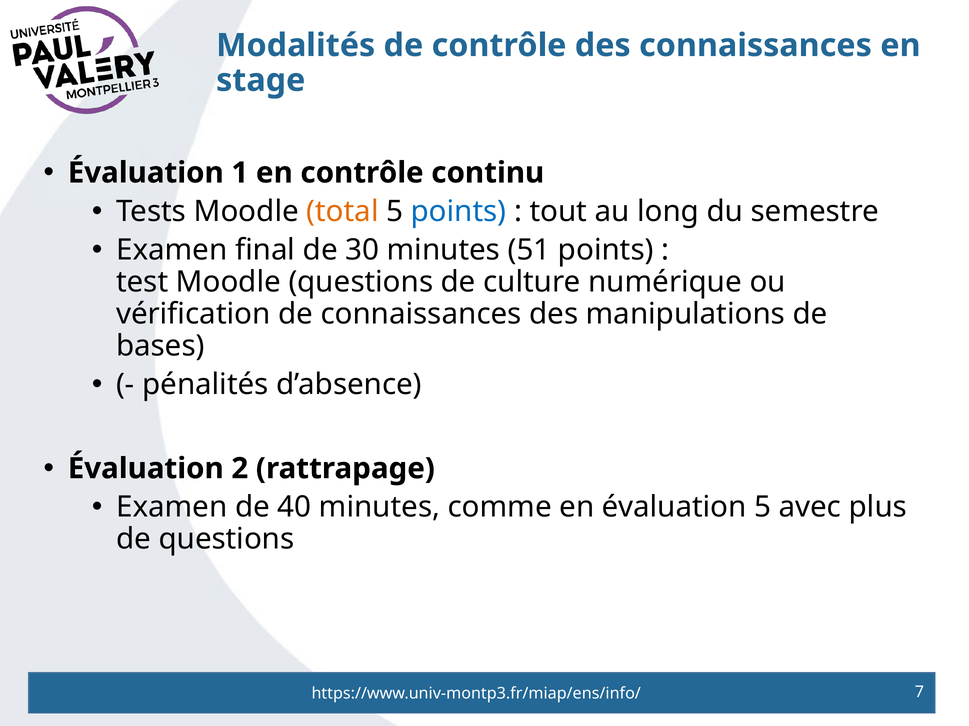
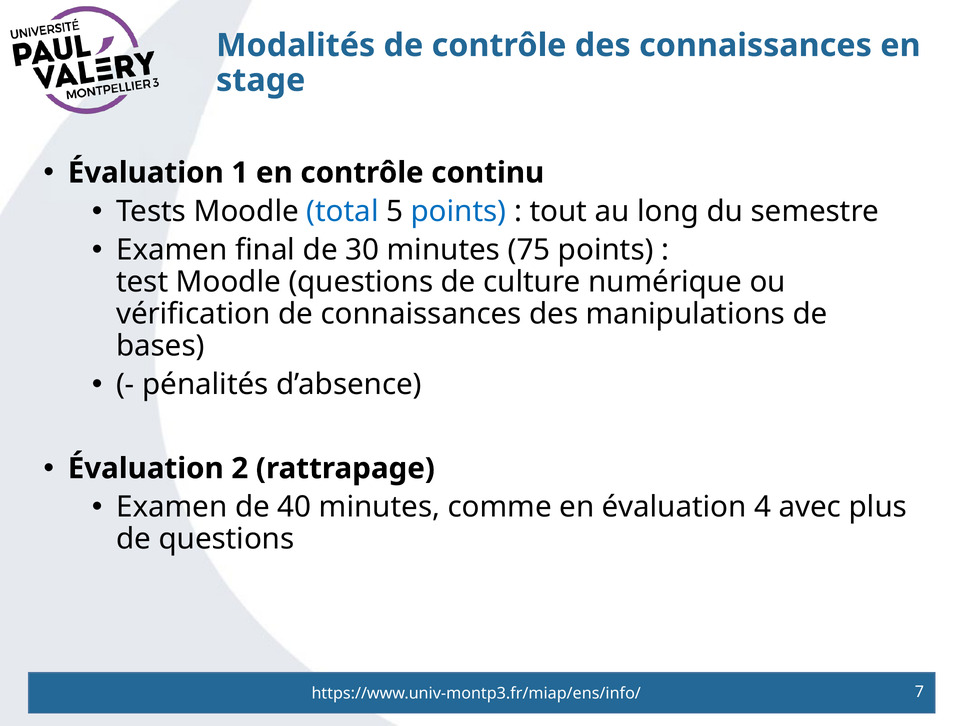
total colour: orange -> blue
51: 51 -> 75
évaluation 5: 5 -> 4
